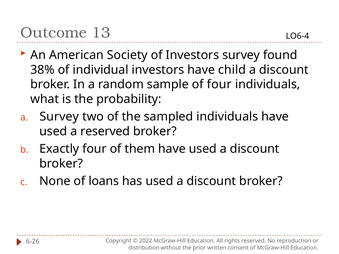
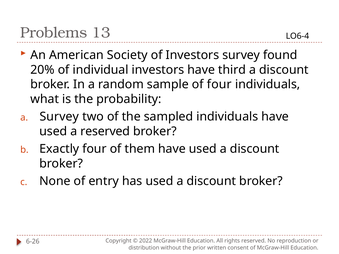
Outcome: Outcome -> Problems
38%: 38% -> 20%
child: child -> third
loans: loans -> entry
